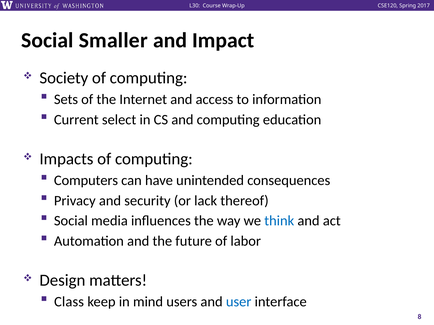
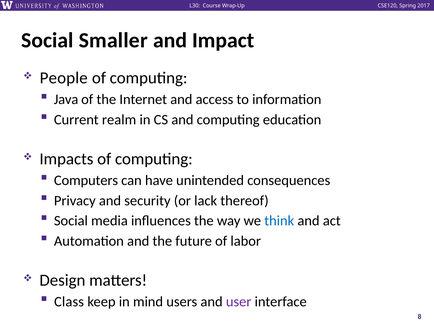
Society: Society -> People
Sets: Sets -> Java
select: select -> realm
user colour: blue -> purple
